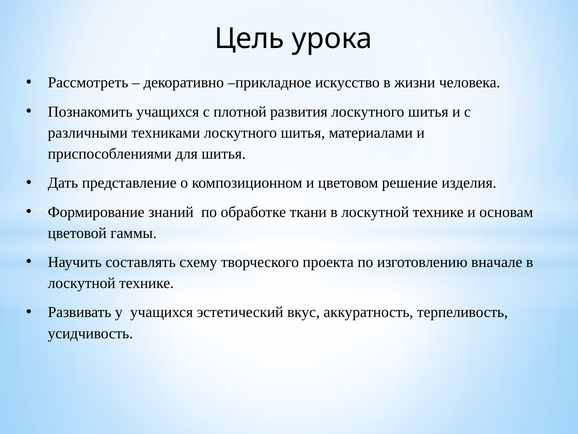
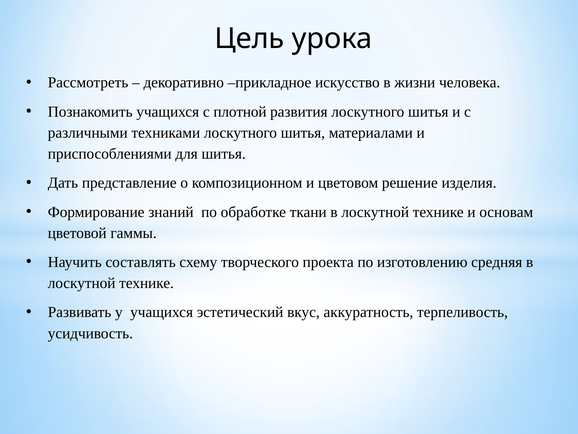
вначале: вначале -> средняя
